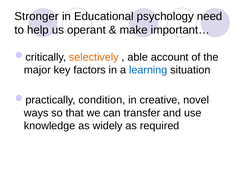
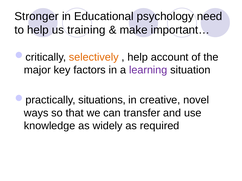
operant: operant -> training
able at (138, 57): able -> help
learning colour: blue -> purple
condition: condition -> situations
